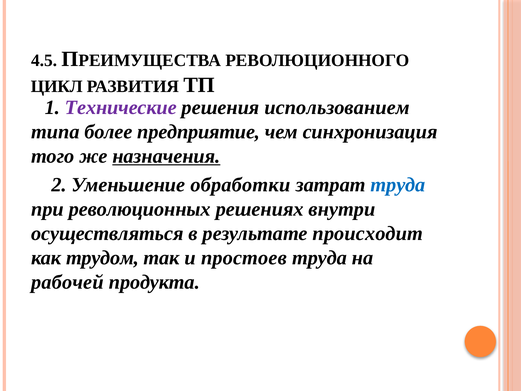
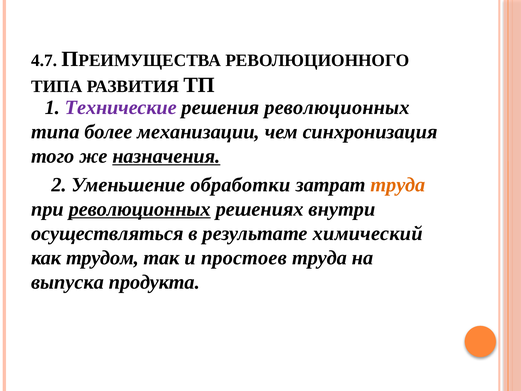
4.5: 4.5 -> 4.7
ЦИКЛ at (57, 86): ЦИКЛ -> ТИПА
решения использованием: использованием -> революционных
предприятие: предприятие -> механизации
труда at (398, 185) colour: blue -> orange
революционных at (140, 209) underline: none -> present
происходит: происходит -> химический
рабочей: рабочей -> выпуска
